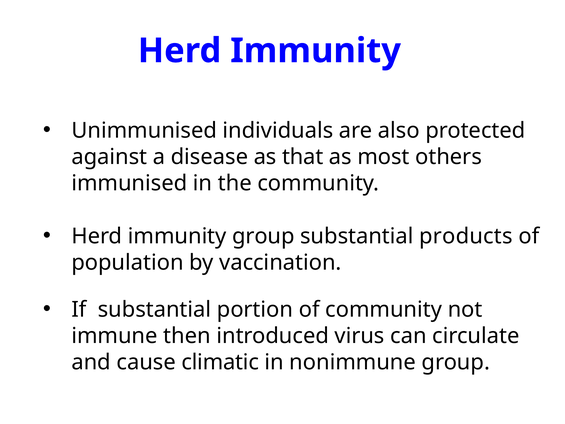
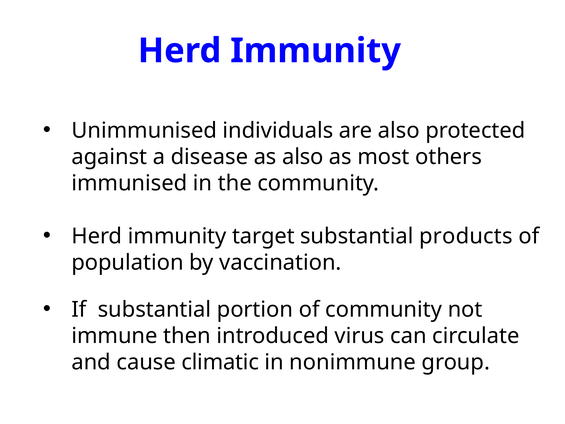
as that: that -> also
immunity group: group -> target
